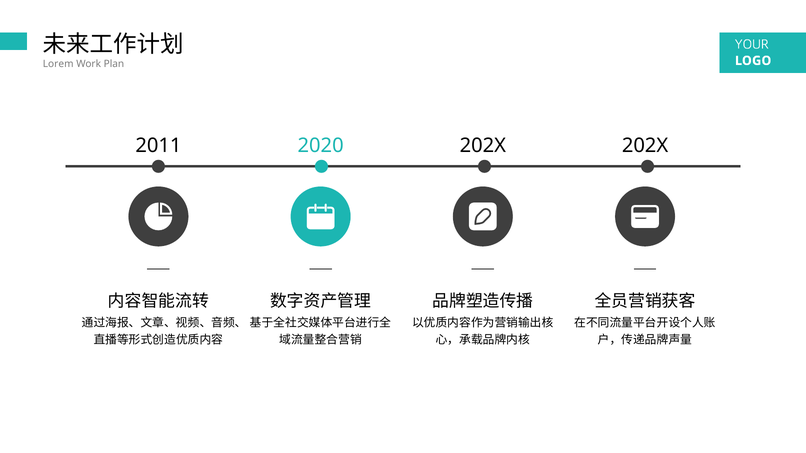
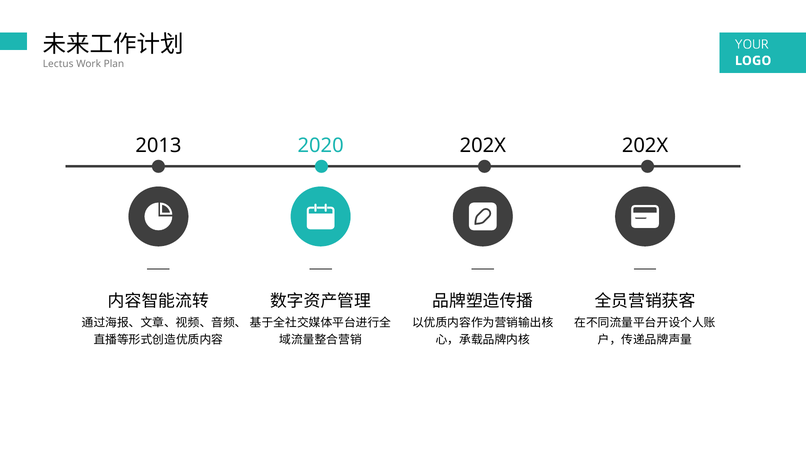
Lorem: Lorem -> Lectus
2011: 2011 -> 2013
